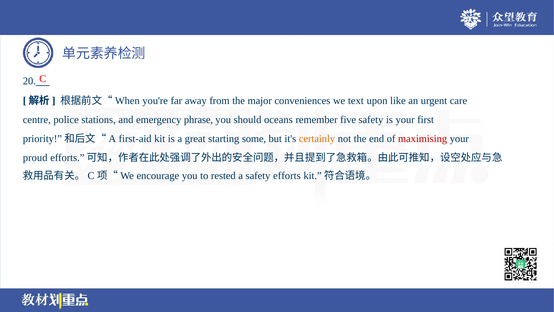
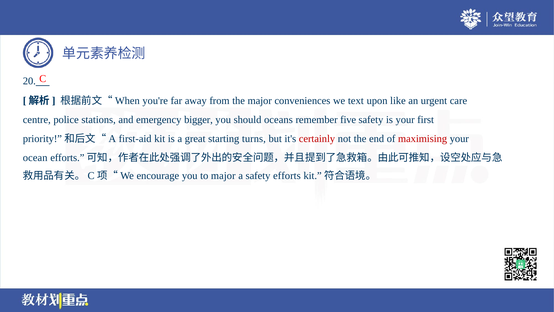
phrase: phrase -> bigger
some: some -> turns
certainly colour: orange -> red
proud: proud -> ocean
to rested: rested -> major
